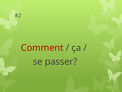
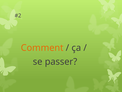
Comment colour: red -> orange
